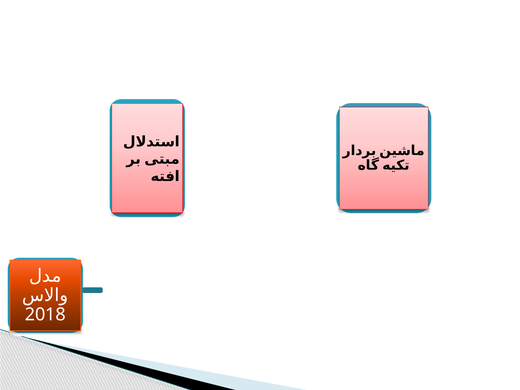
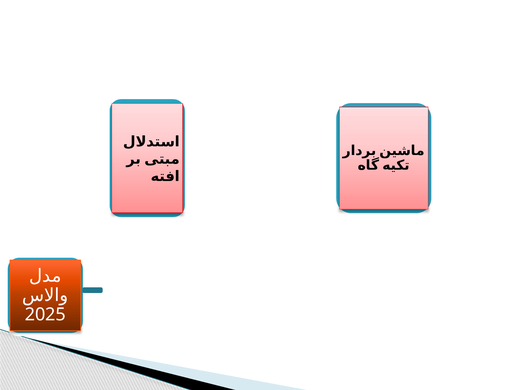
2018: 2018 -> 2025
